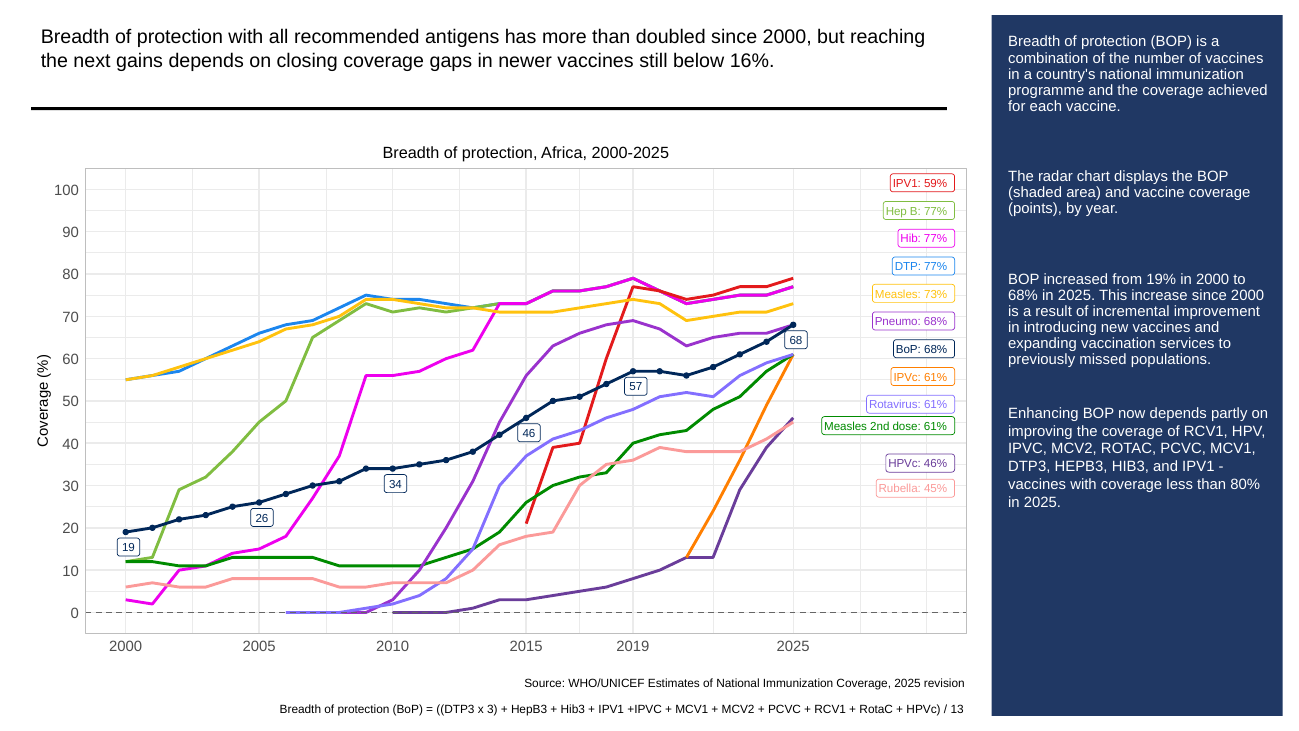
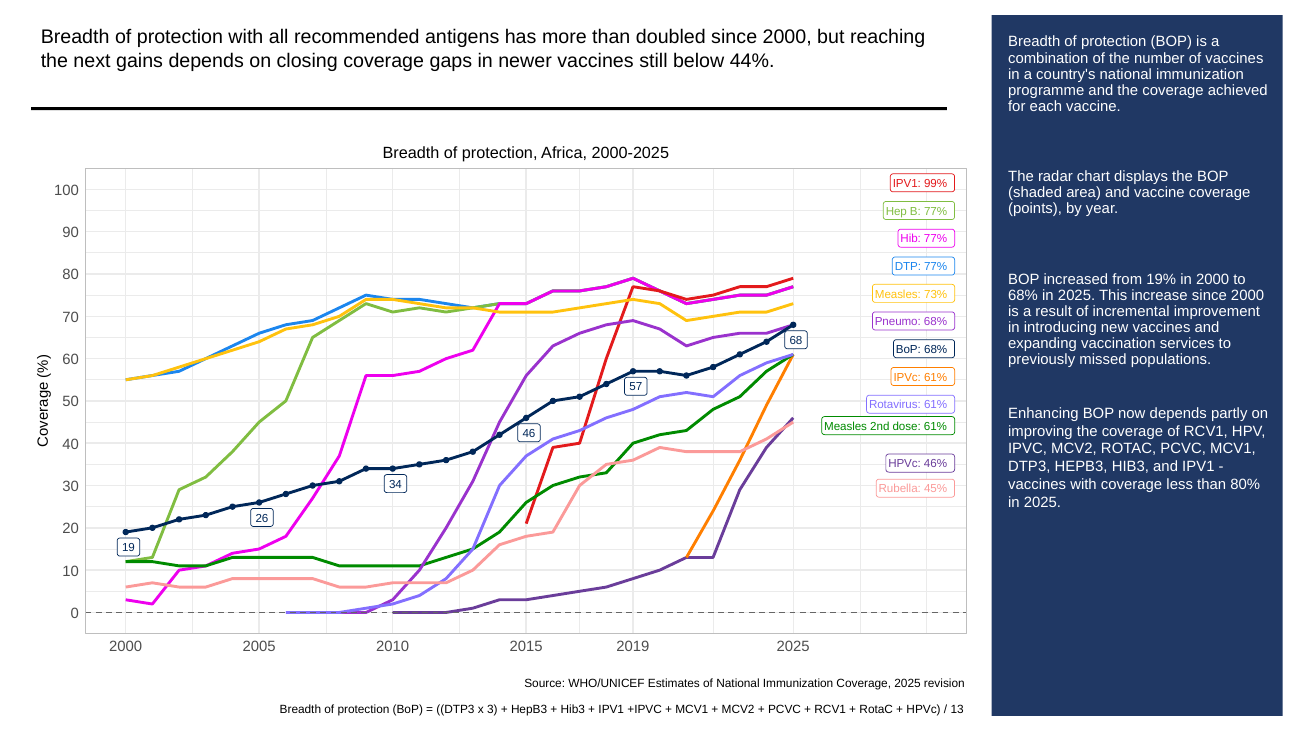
16%: 16% -> 44%
59%: 59% -> 99%
